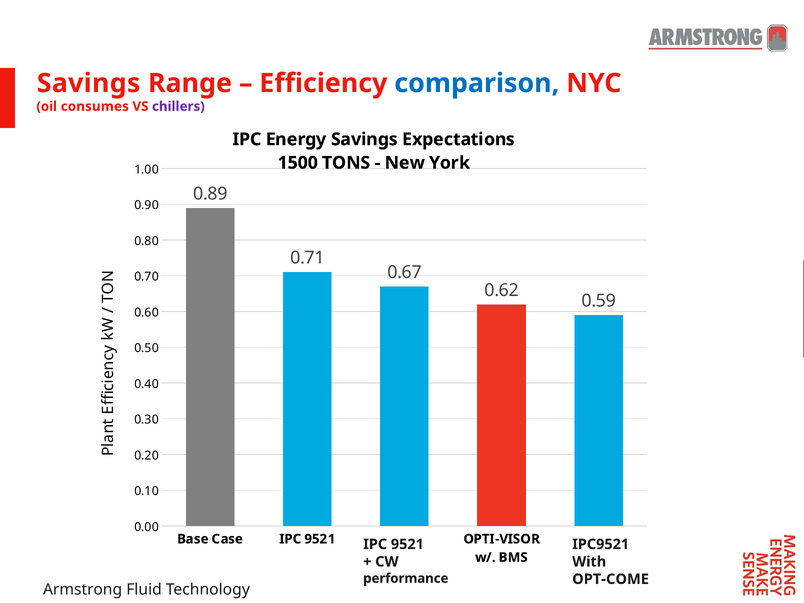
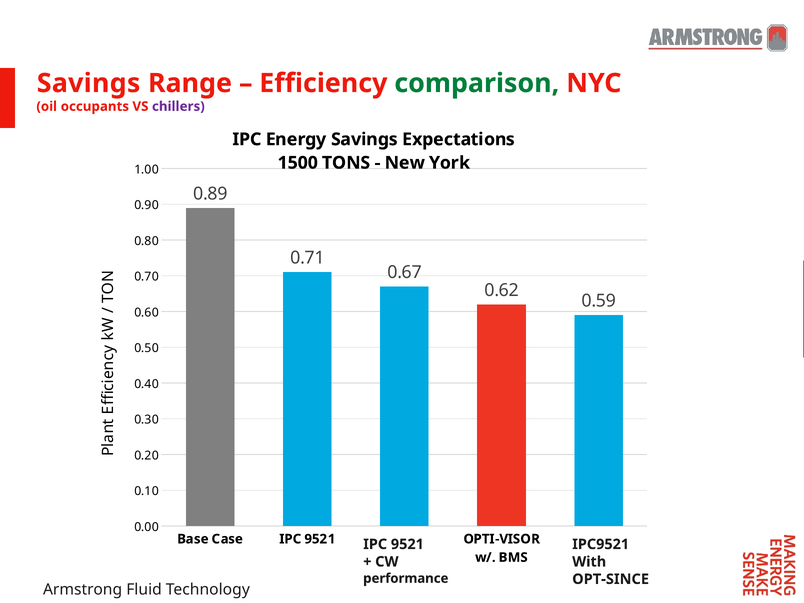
comparison colour: blue -> green
consumes: consumes -> occupants
OPT-COME: OPT-COME -> OPT-SINCE
